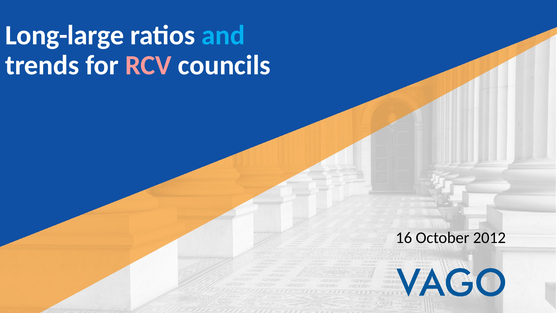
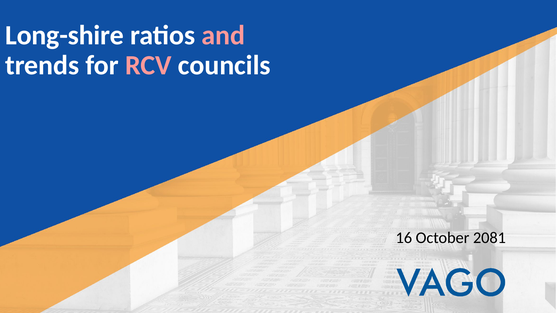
Long-large: Long-large -> Long-shire
and colour: light blue -> pink
2012: 2012 -> 2081
